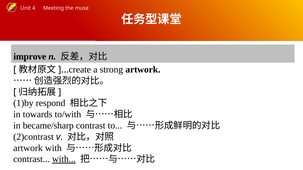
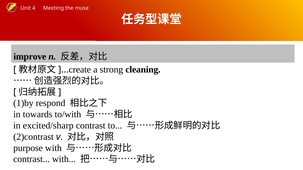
strong artwork: artwork -> cleaning
became/sharp: became/sharp -> excited/sharp
artwork at (28, 148): artwork -> purpose
with at (64, 160) underline: present -> none
